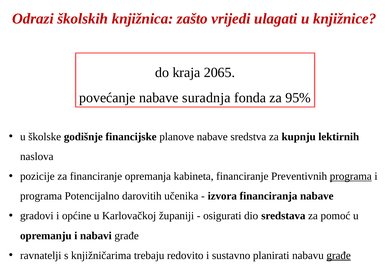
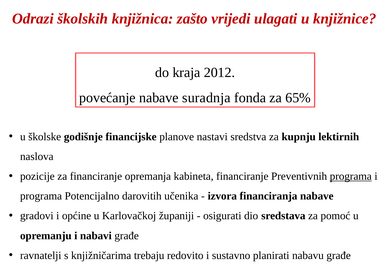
2065: 2065 -> 2012
95%: 95% -> 65%
planove nabave: nabave -> nastavi
građe at (339, 255) underline: present -> none
